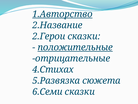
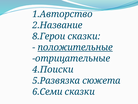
1.Авторство underline: present -> none
2.Герои: 2.Герои -> 8.Герои
4.Стихах: 4.Стихах -> 4.Поиски
